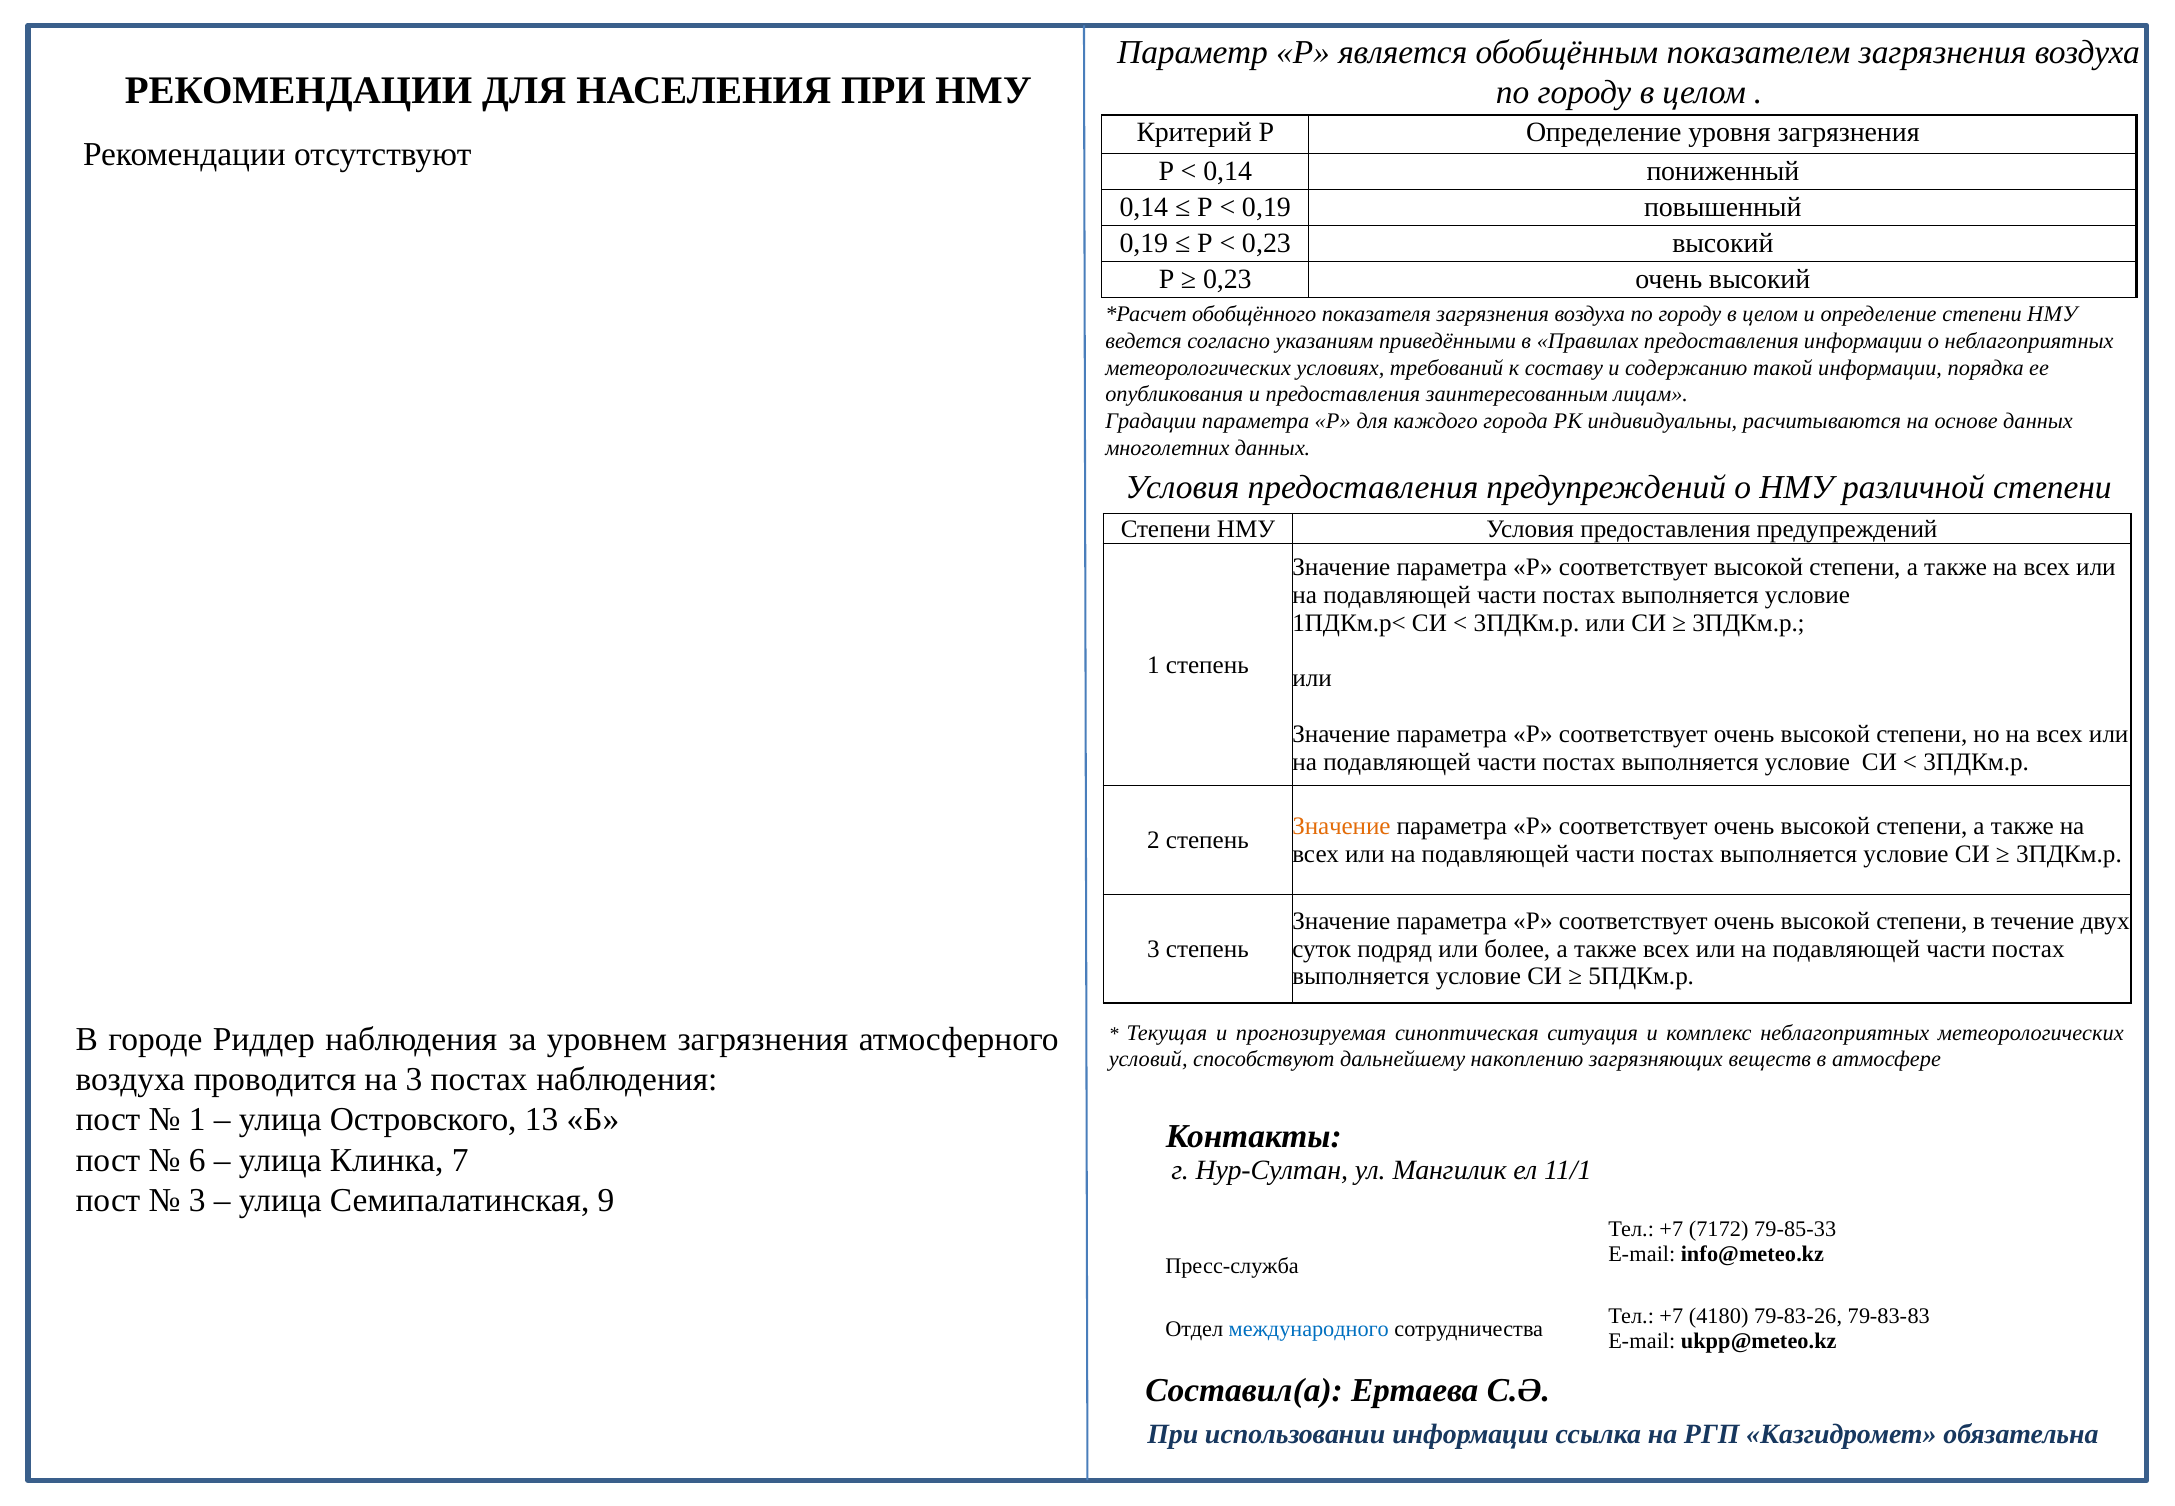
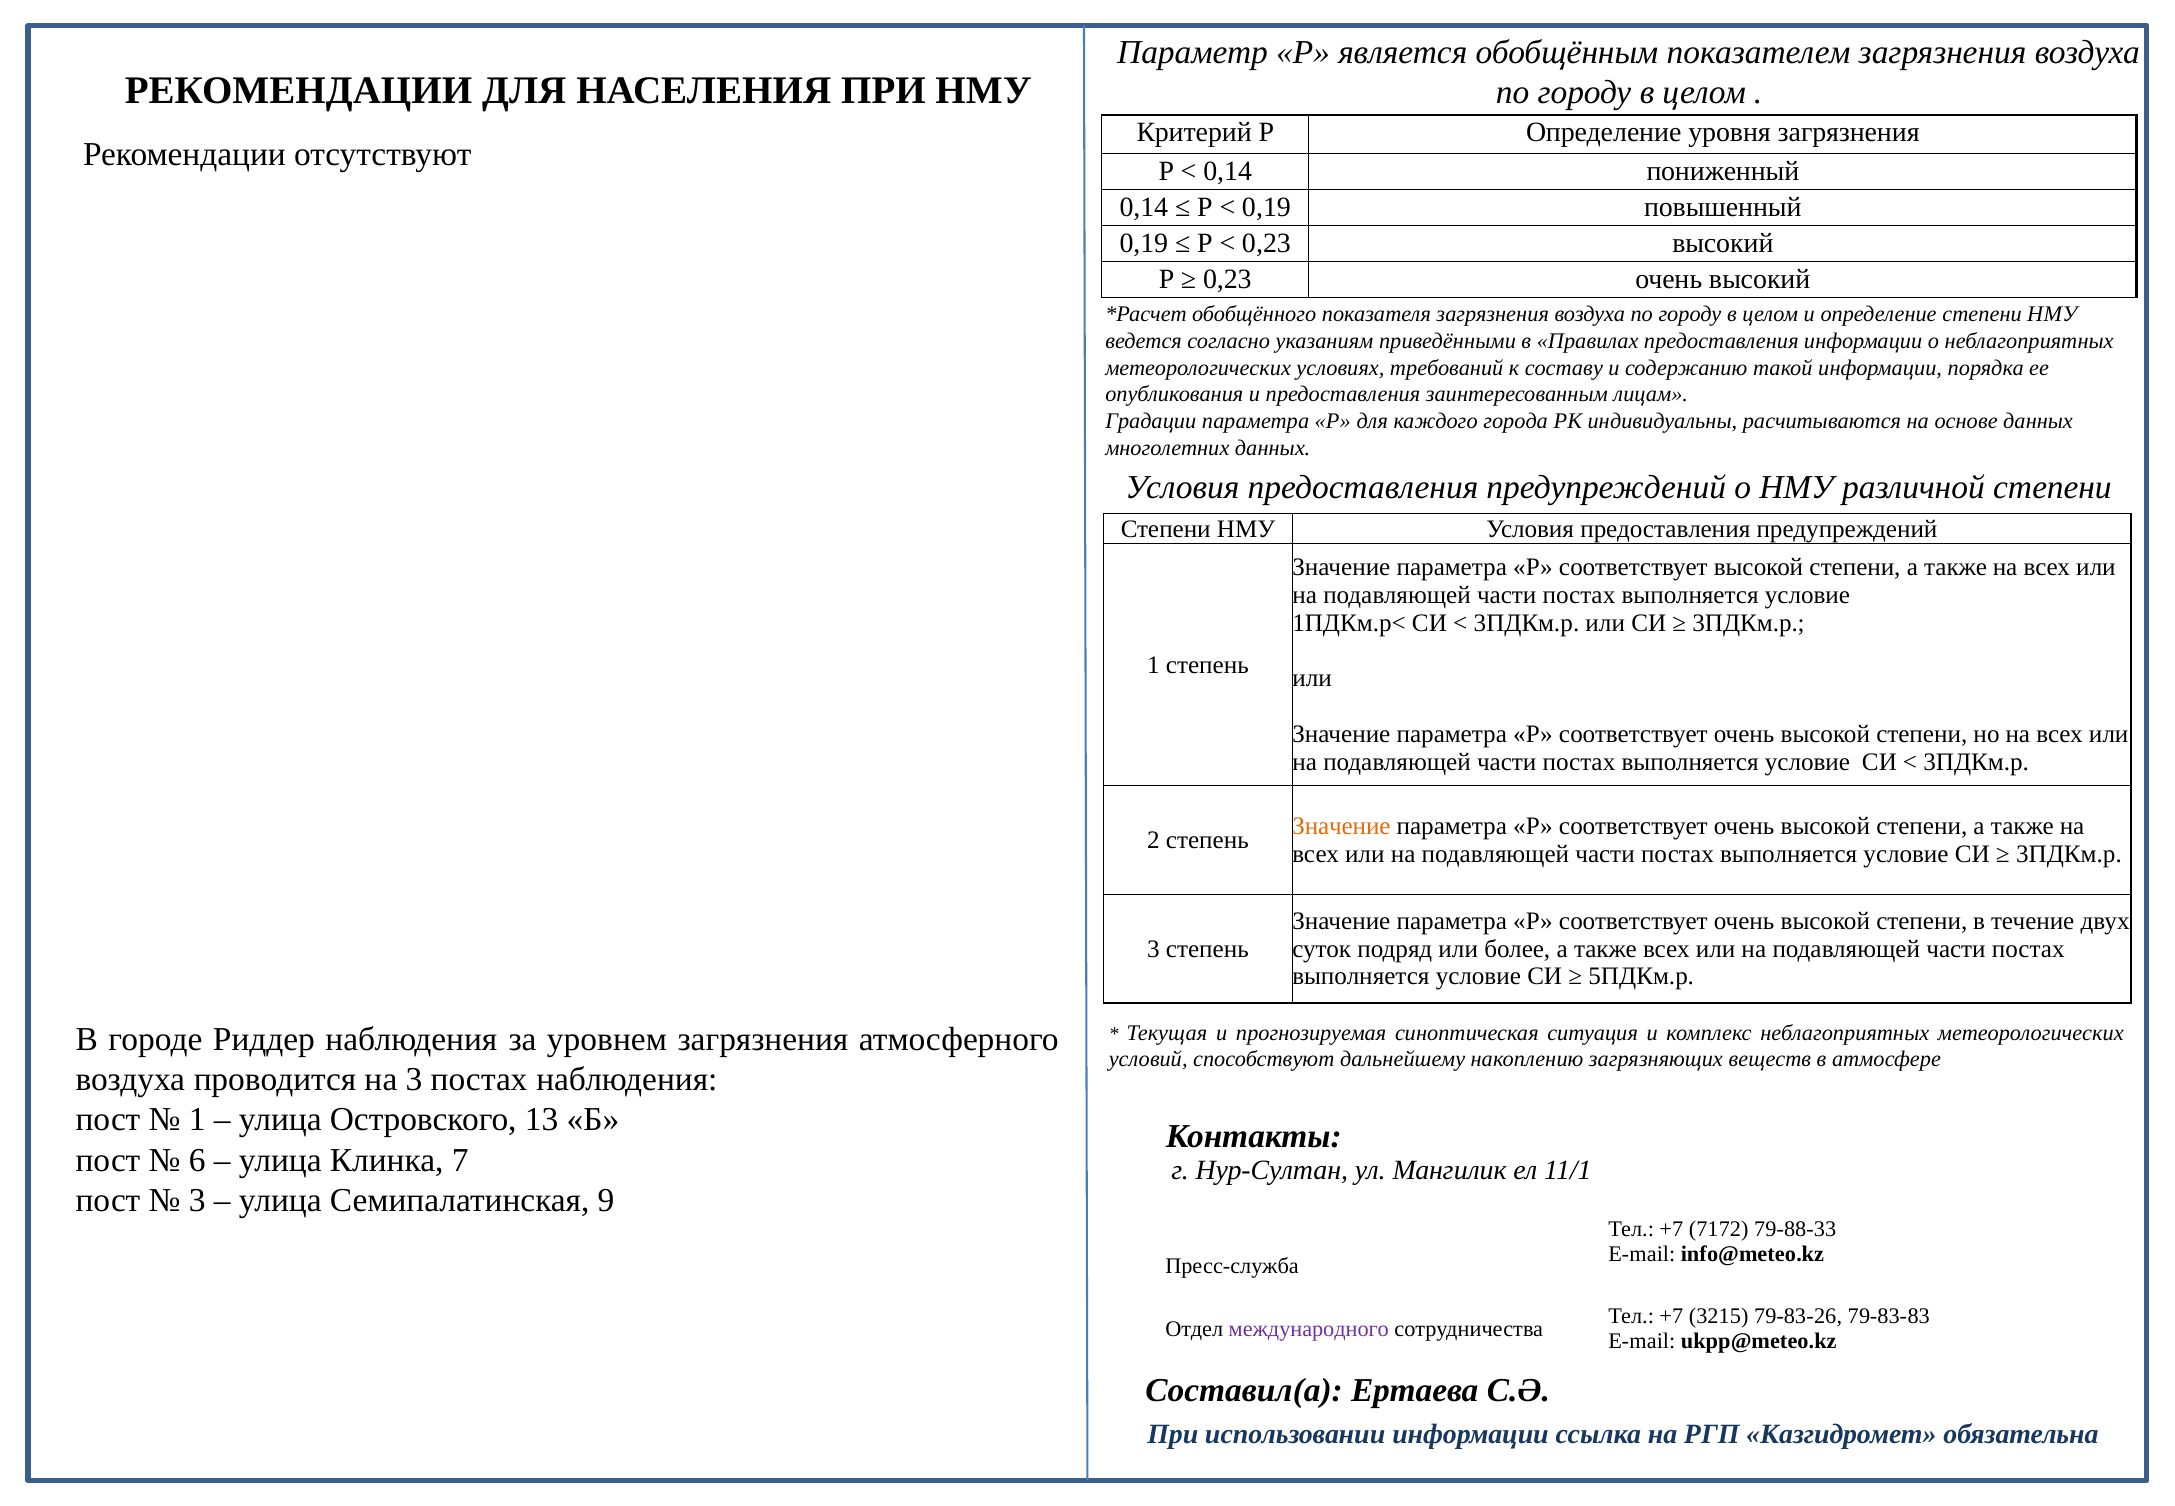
79-85-33: 79-85-33 -> 79-88-33
4180: 4180 -> 3215
международного colour: blue -> purple
